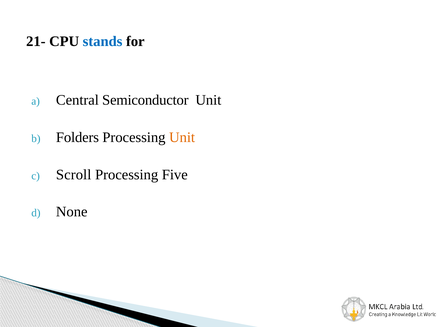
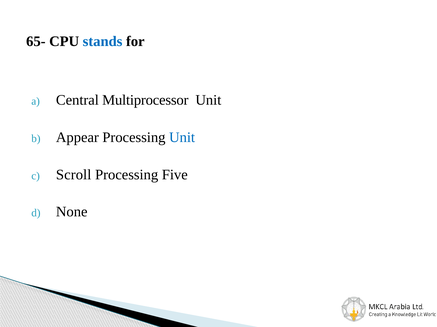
21-: 21- -> 65-
Semiconductor: Semiconductor -> Multiprocessor
Folders: Folders -> Appear
Unit at (182, 138) colour: orange -> blue
